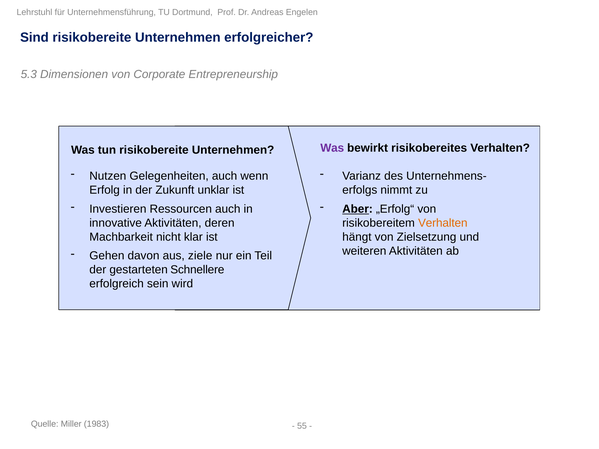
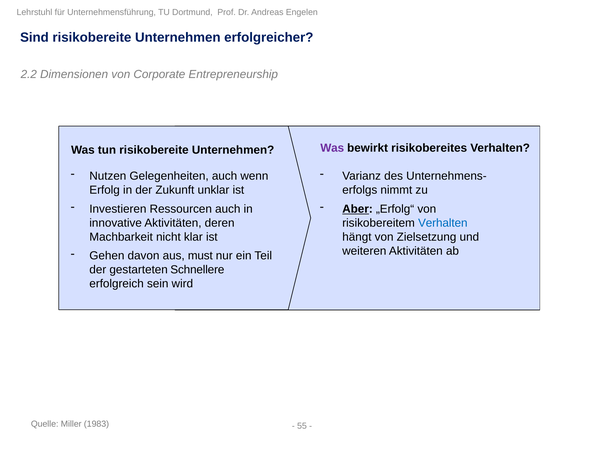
5.3: 5.3 -> 2.2
Verhalten at (443, 223) colour: orange -> blue
ziele: ziele -> must
